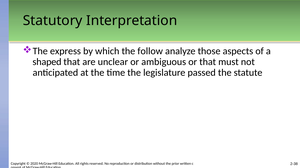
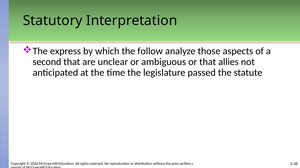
shaped: shaped -> second
must: must -> allies
